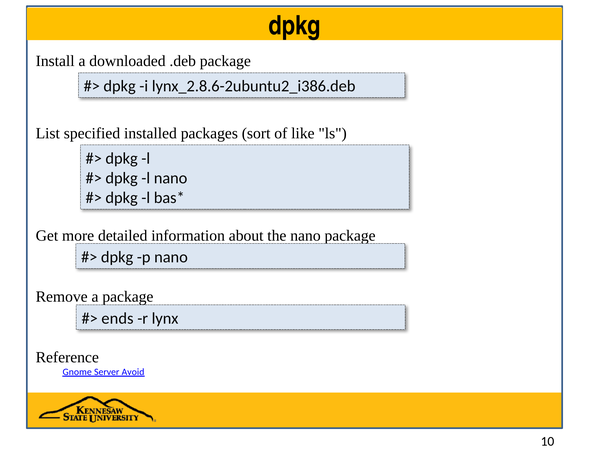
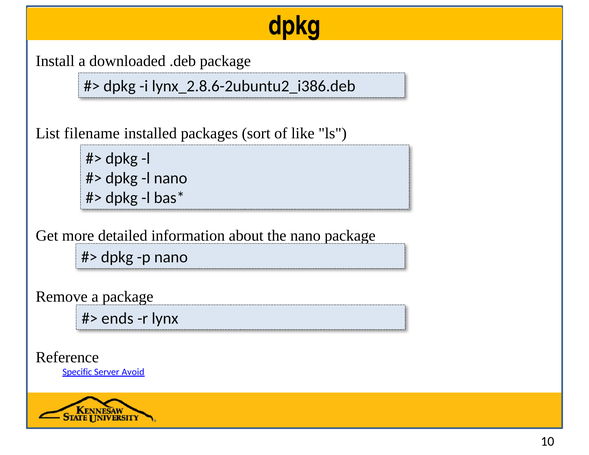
specified: specified -> filename
Gnome: Gnome -> Specific
